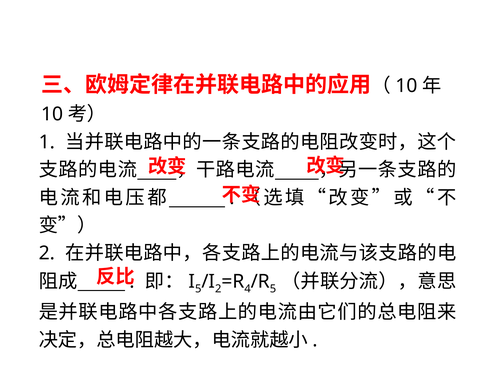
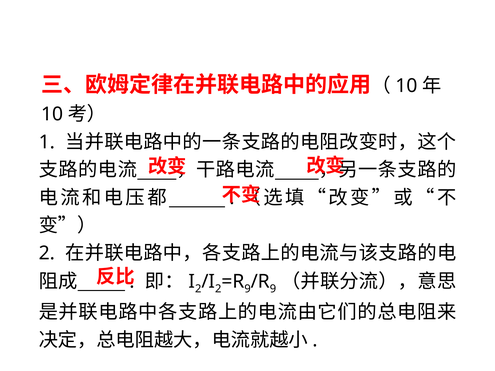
5 at (198, 289): 5 -> 2
4 at (248, 289): 4 -> 9
5 at (273, 289): 5 -> 9
